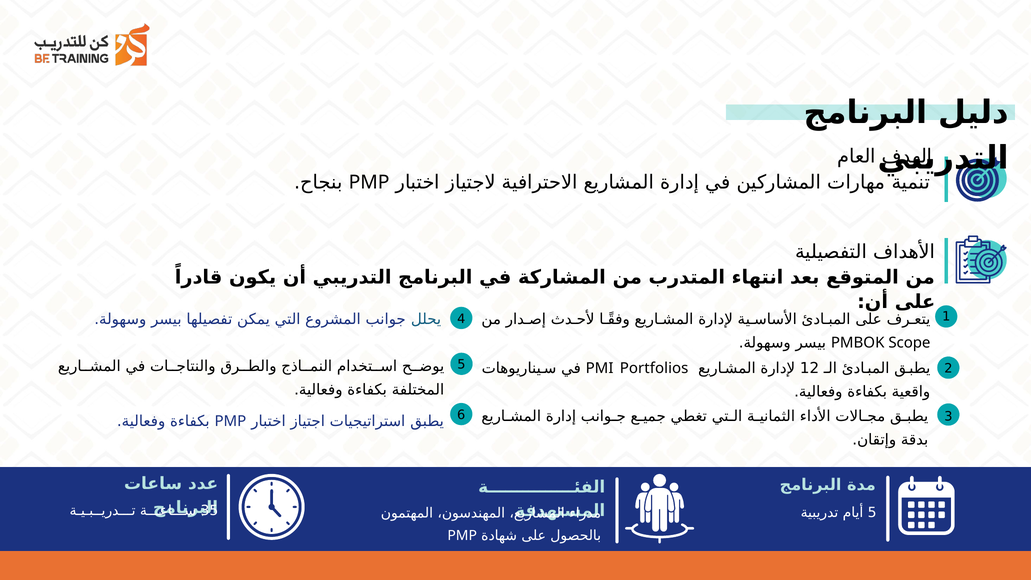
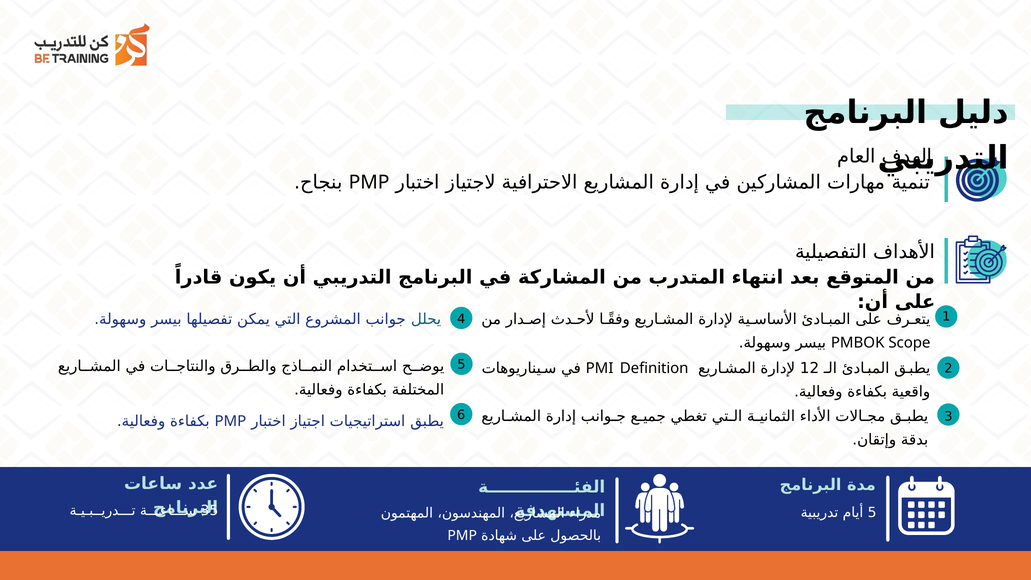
Portfolios: Portfolios -> Definition
